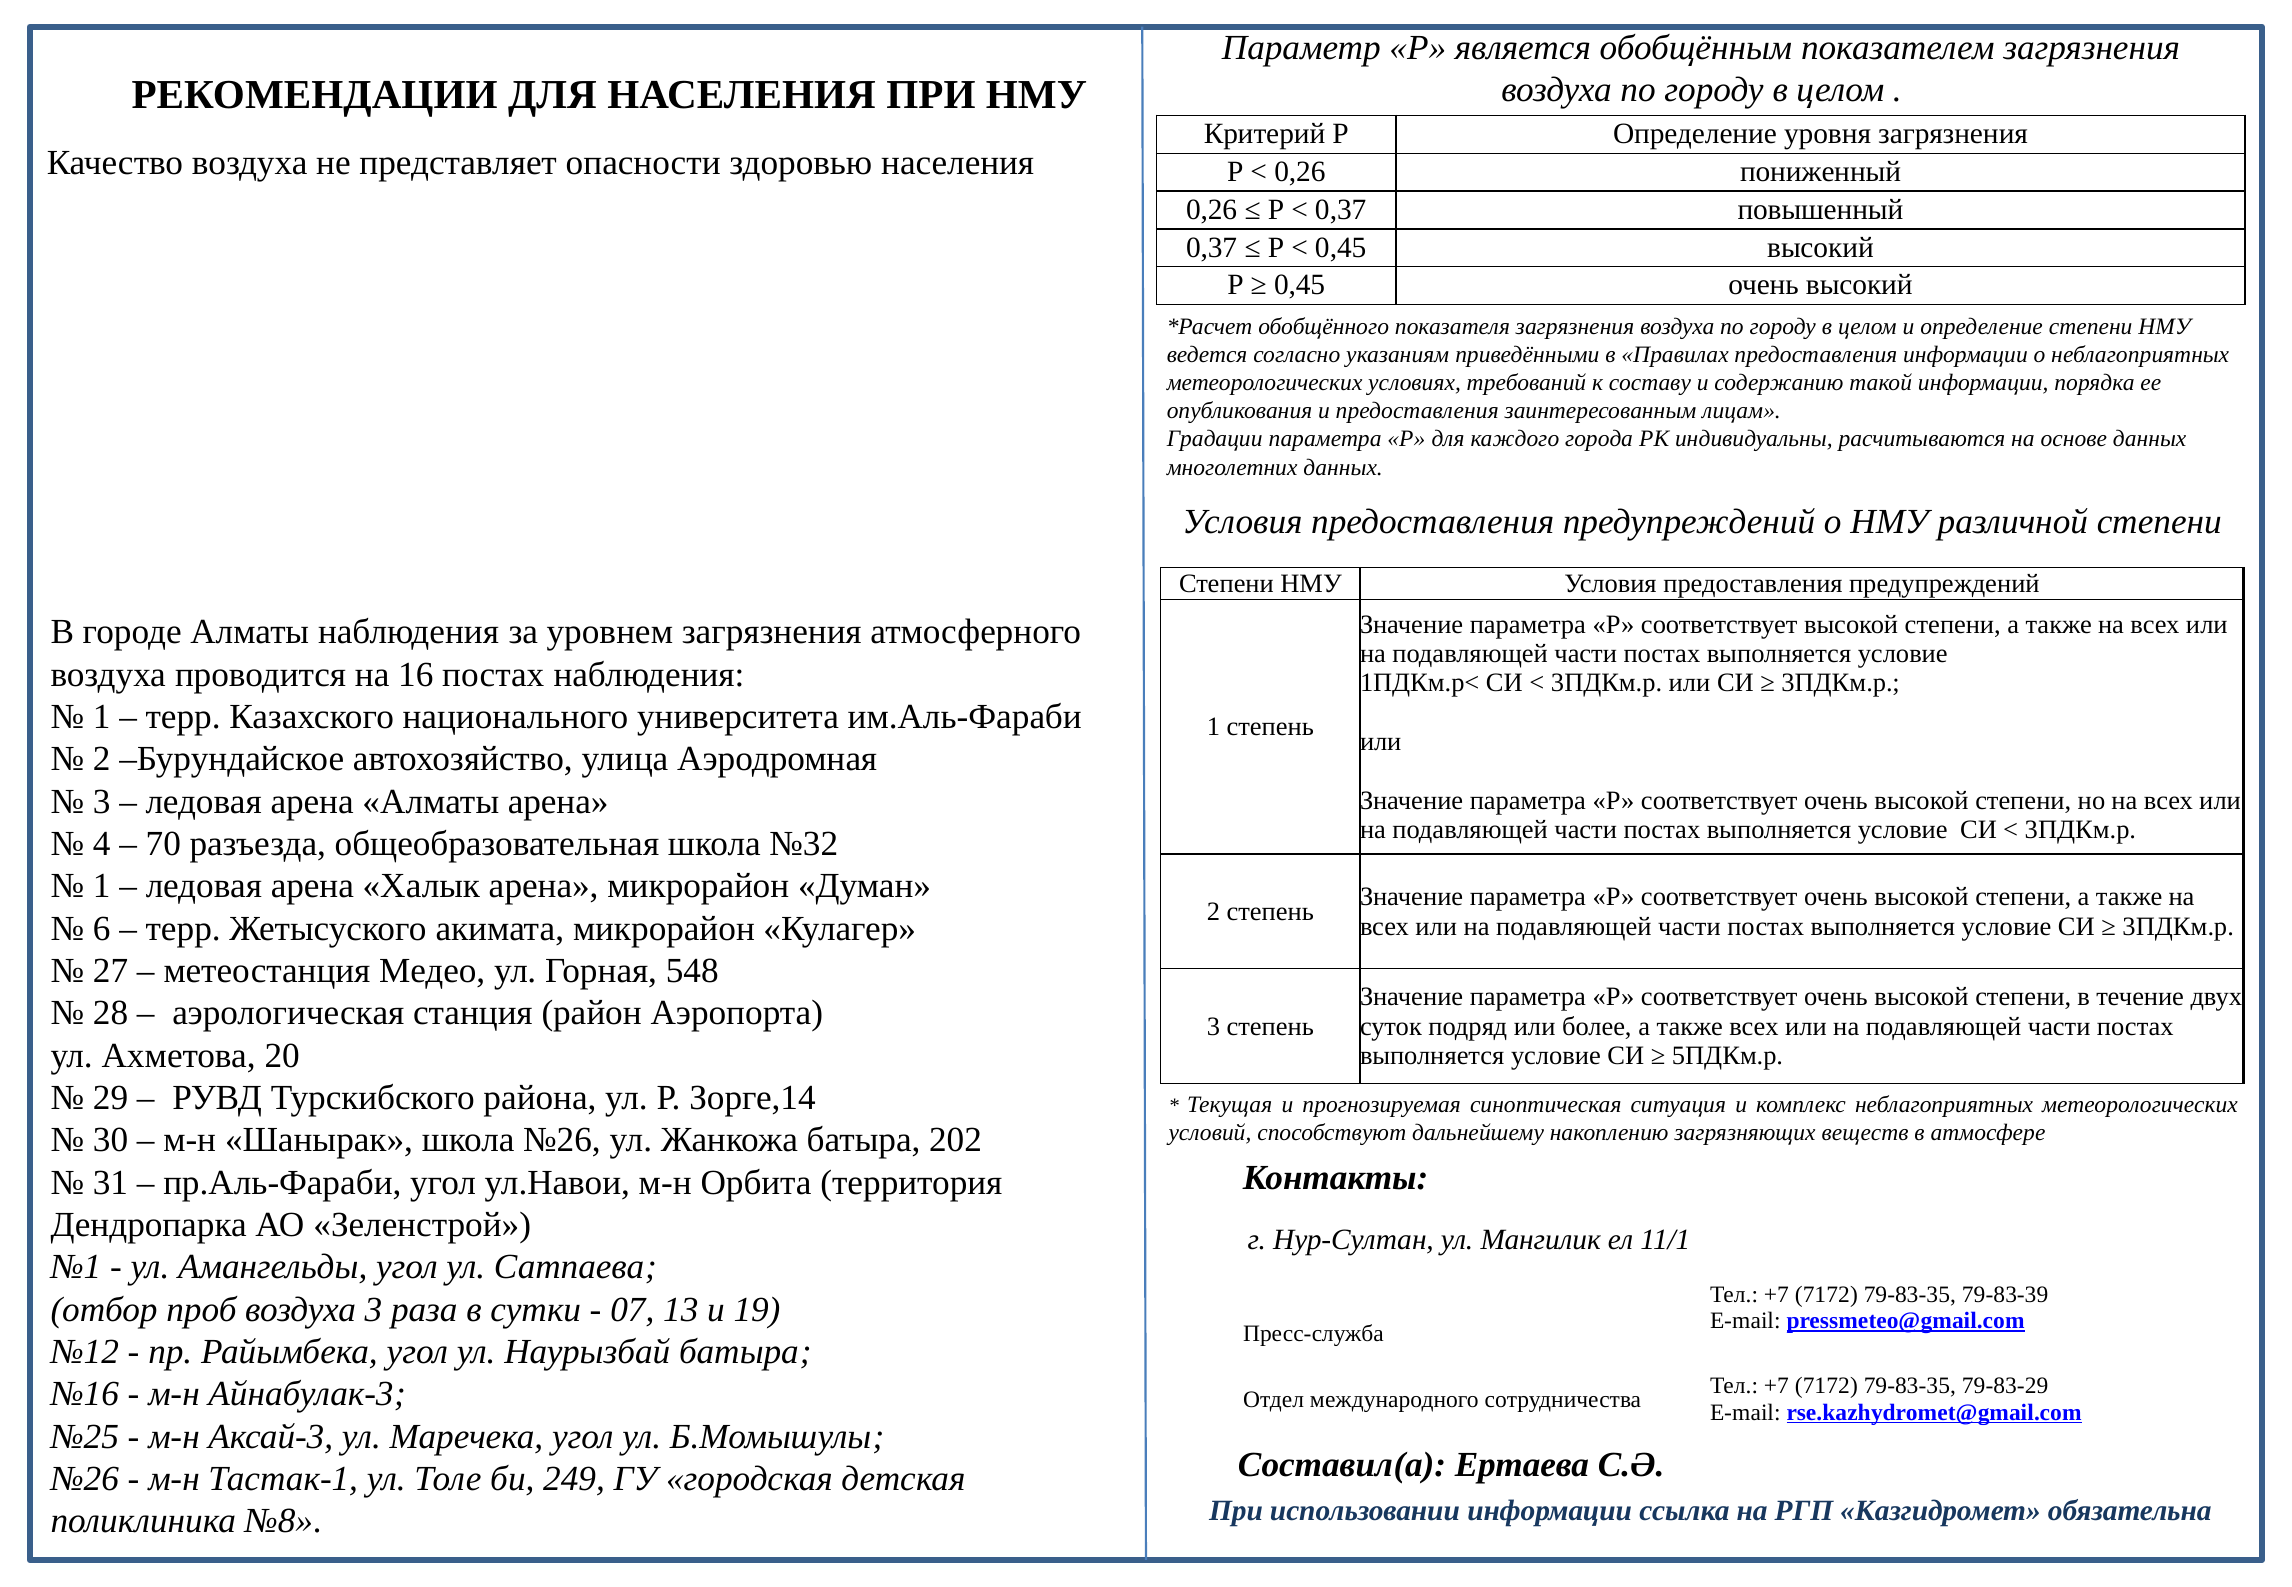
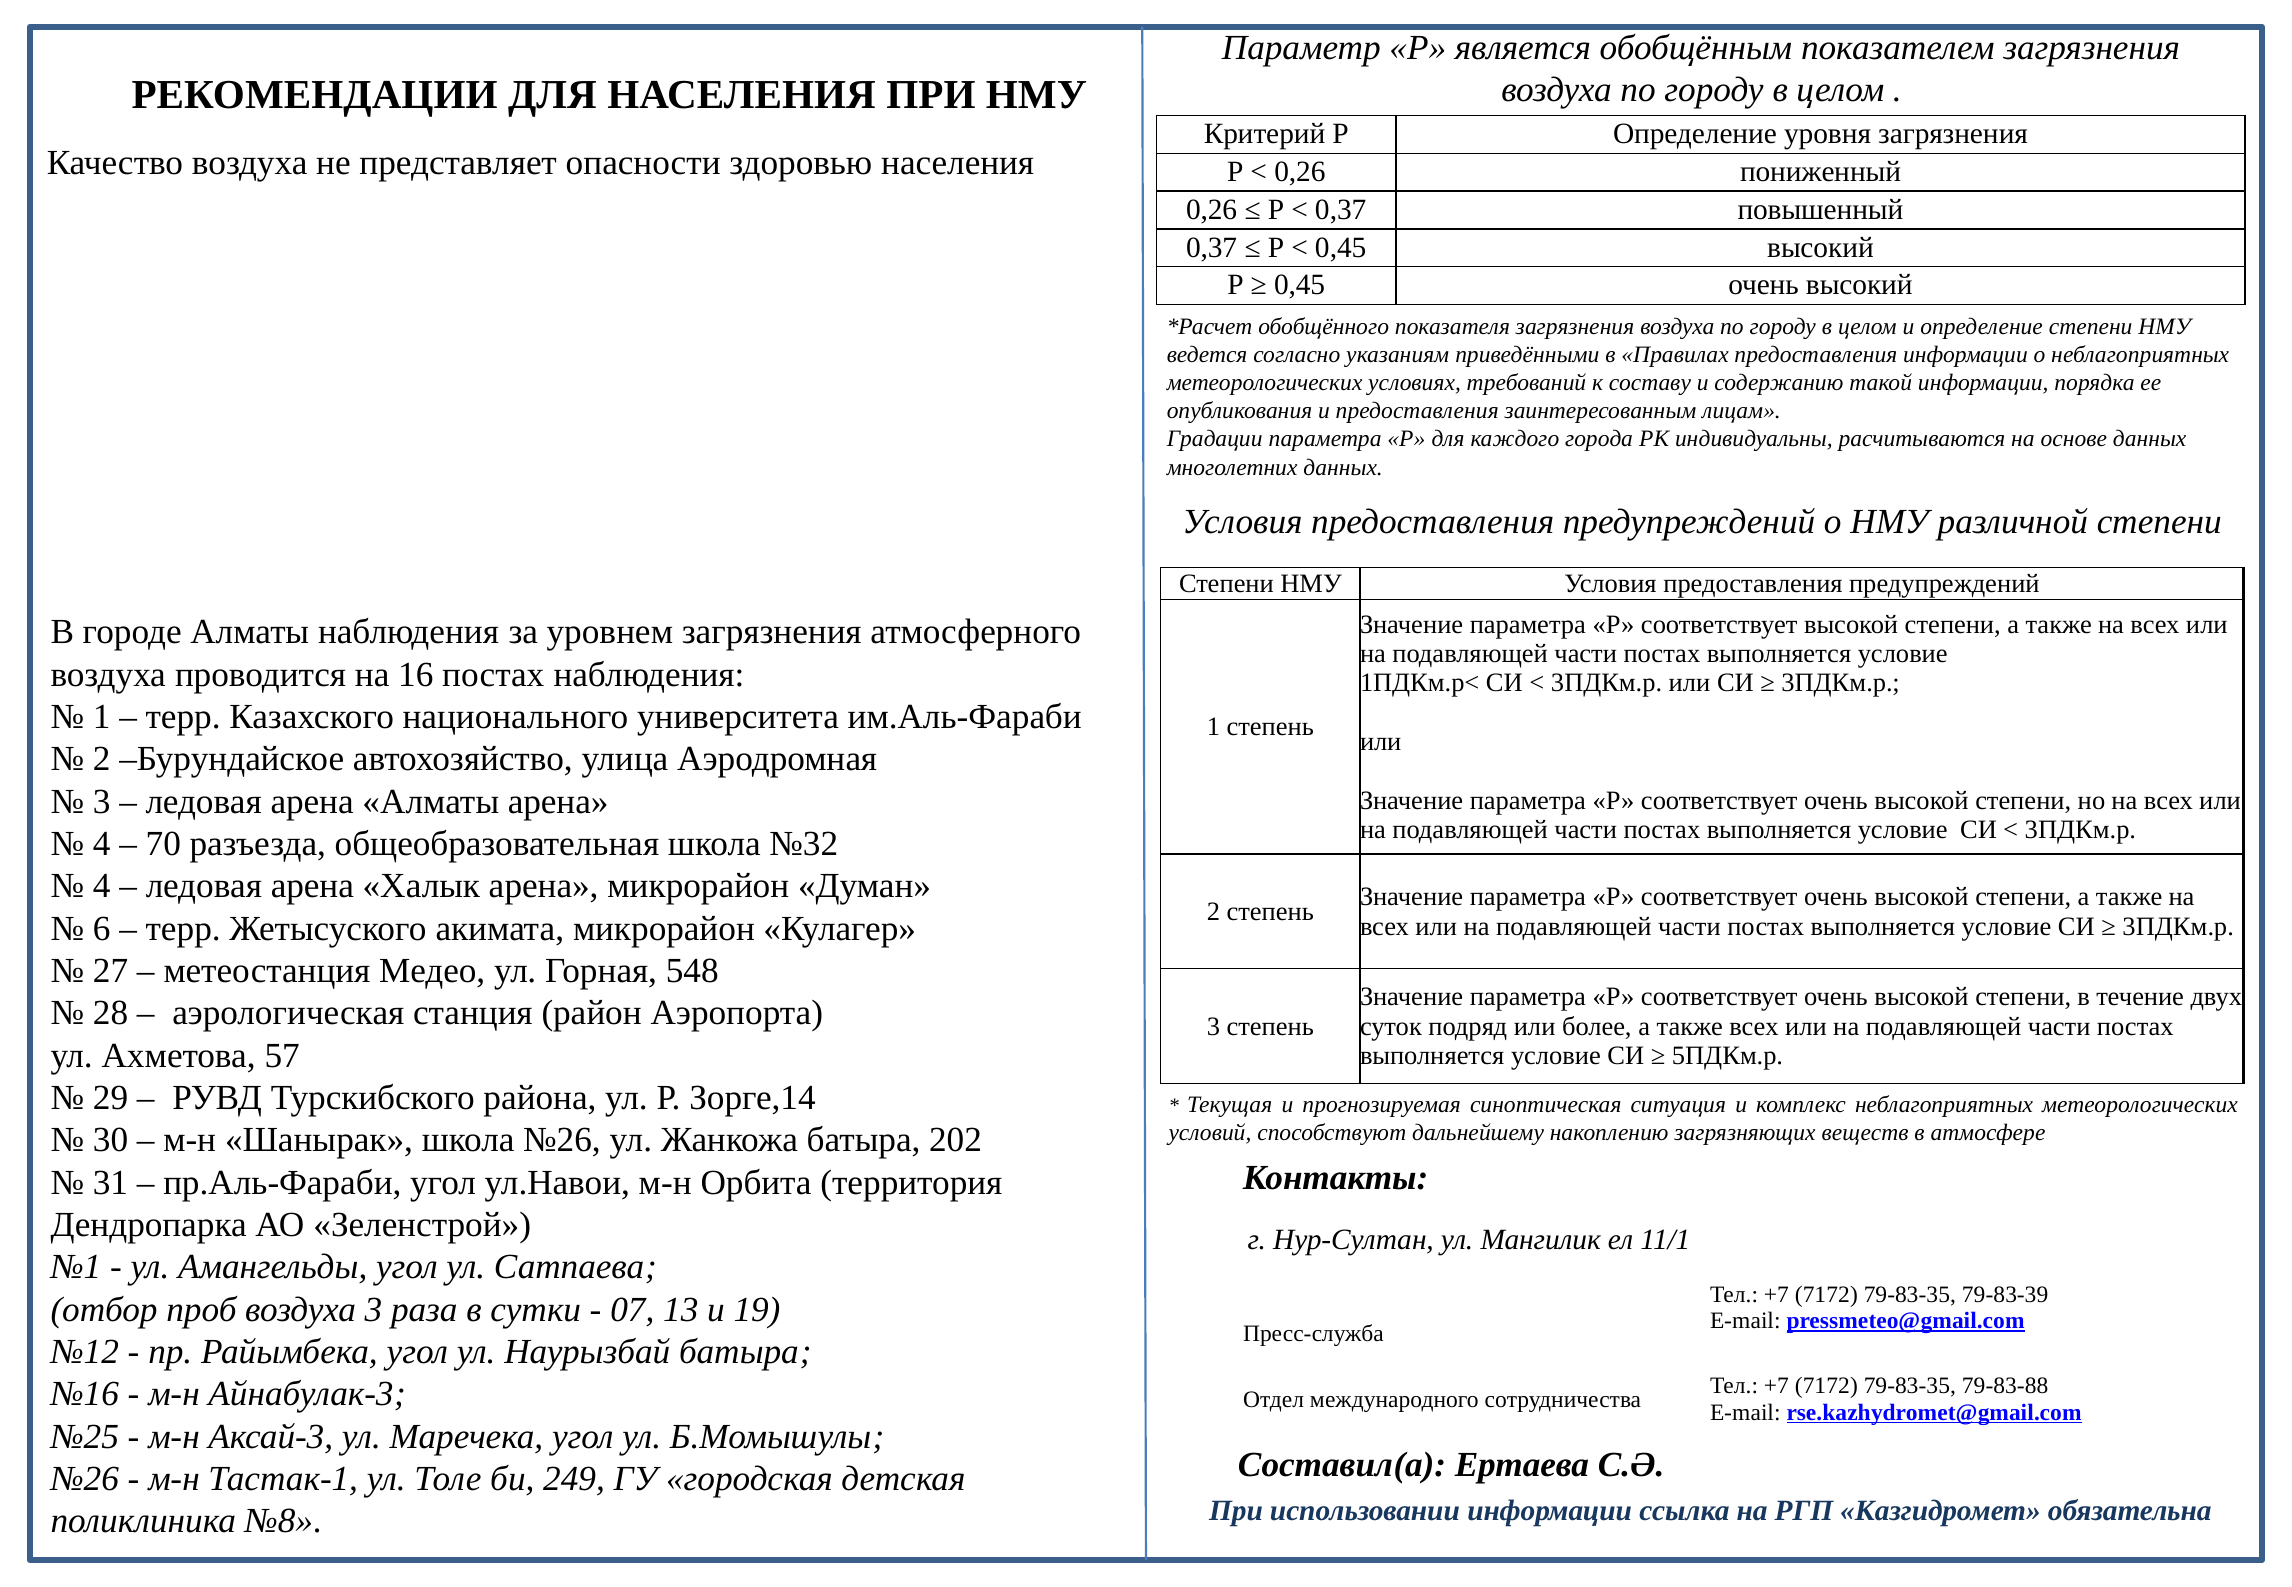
1 at (102, 886): 1 -> 4
20: 20 -> 57
79-83-29: 79-83-29 -> 79-83-88
